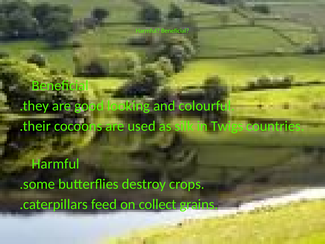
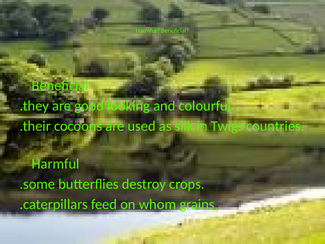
collect: collect -> whom
